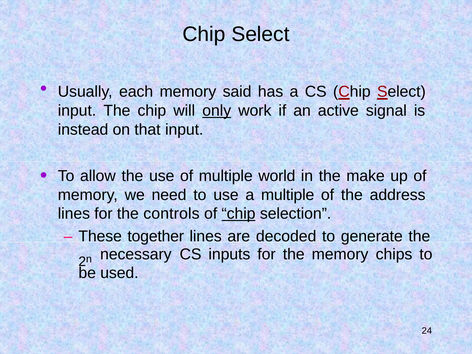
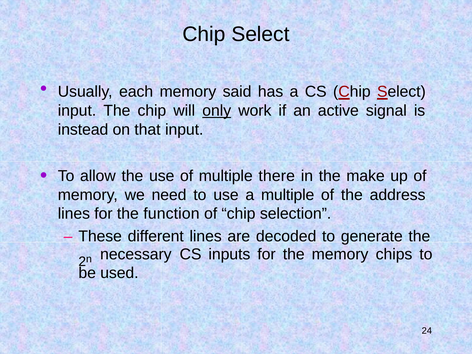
world: world -> there
controls: controls -> function
chip at (238, 214) underline: present -> none
together: together -> different
